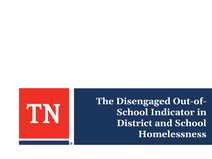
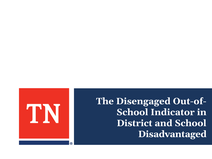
Homelessness: Homelessness -> Disadvantaged
